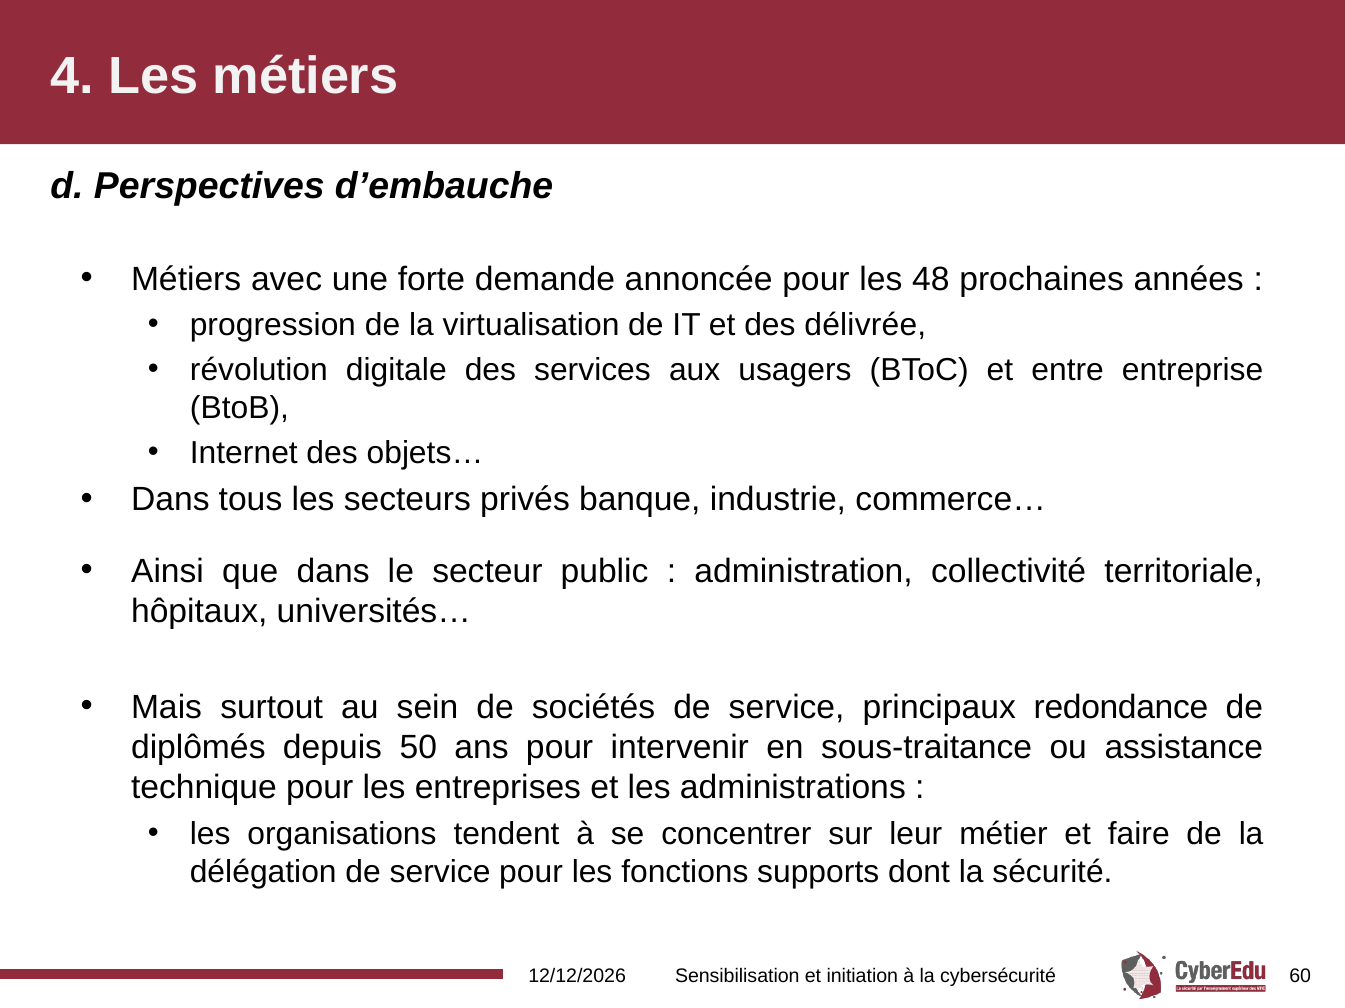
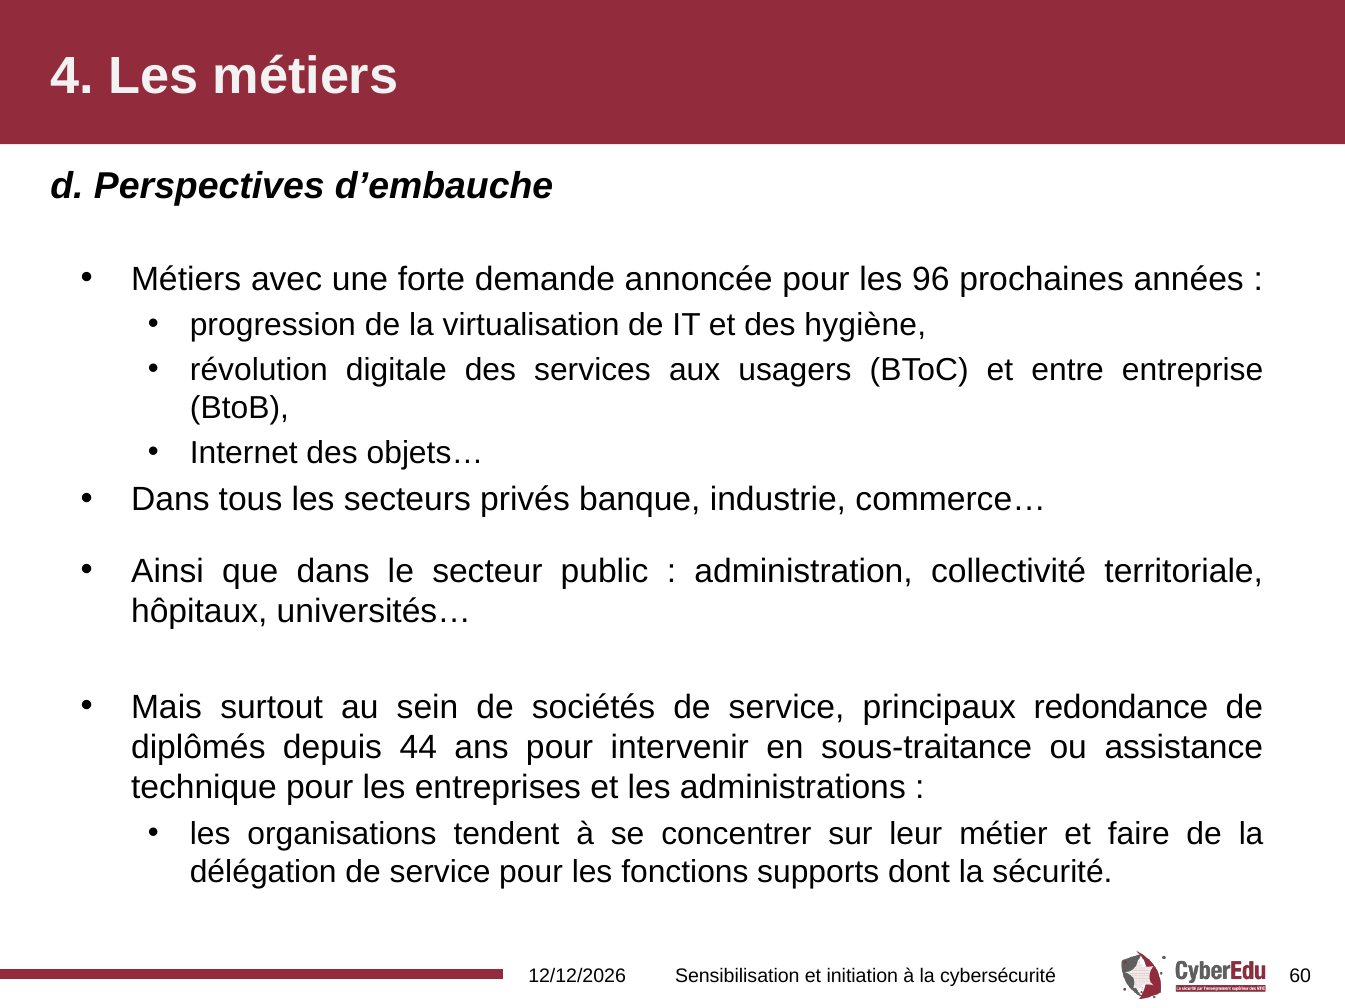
48: 48 -> 96
délivrée: délivrée -> hygiène
50: 50 -> 44
